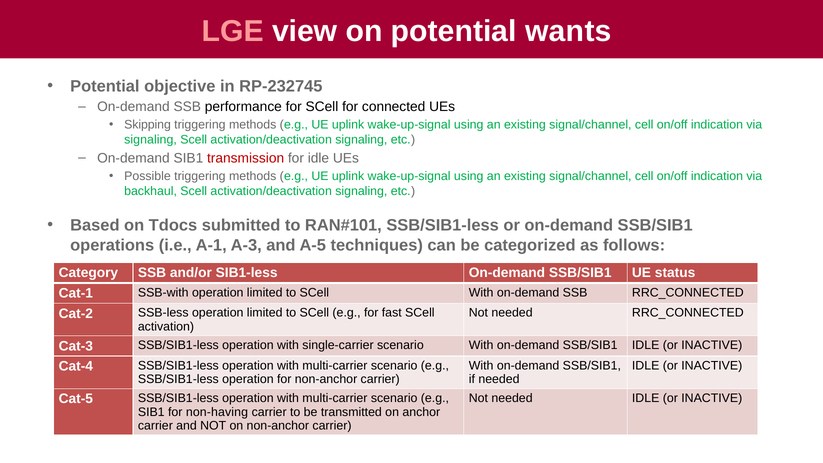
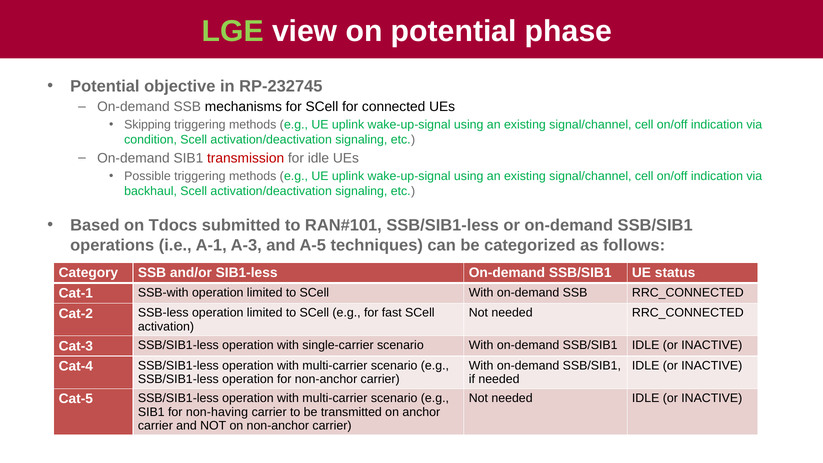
LGE colour: pink -> light green
wants: wants -> phase
performance: performance -> mechanisms
signaling at (151, 140): signaling -> condition
